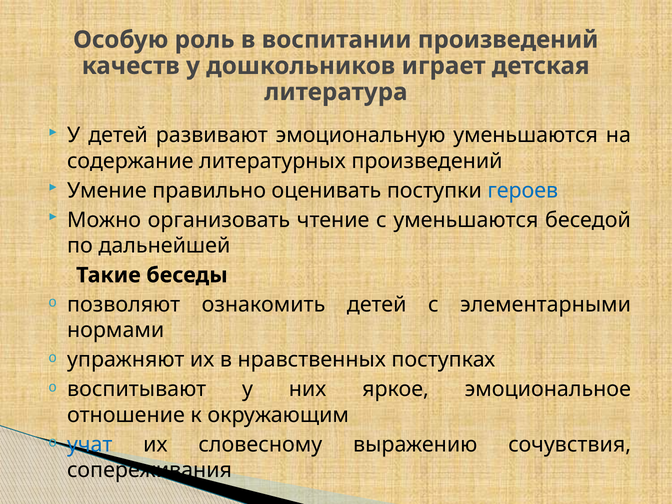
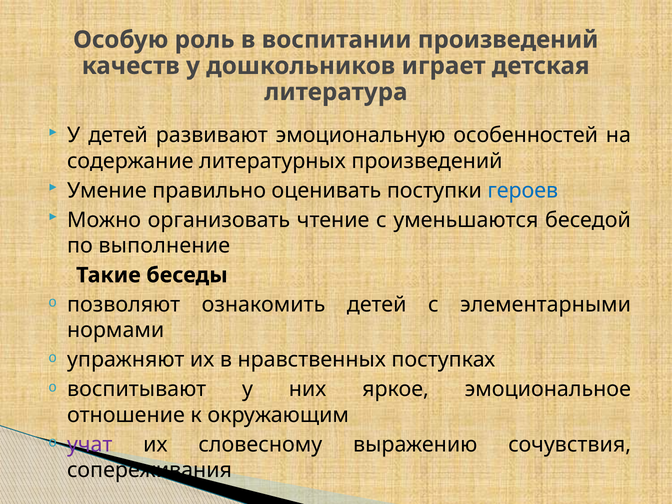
эмоциональную уменьшаются: уменьшаются -> особенностей
дальнейшей: дальнейшей -> выполнение
учат colour: blue -> purple
